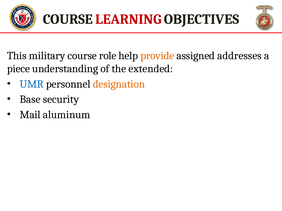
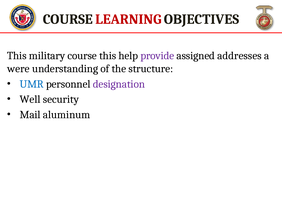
course role: role -> this
provide colour: orange -> purple
piece: piece -> were
extended: extended -> structure
designation colour: orange -> purple
Base: Base -> Well
